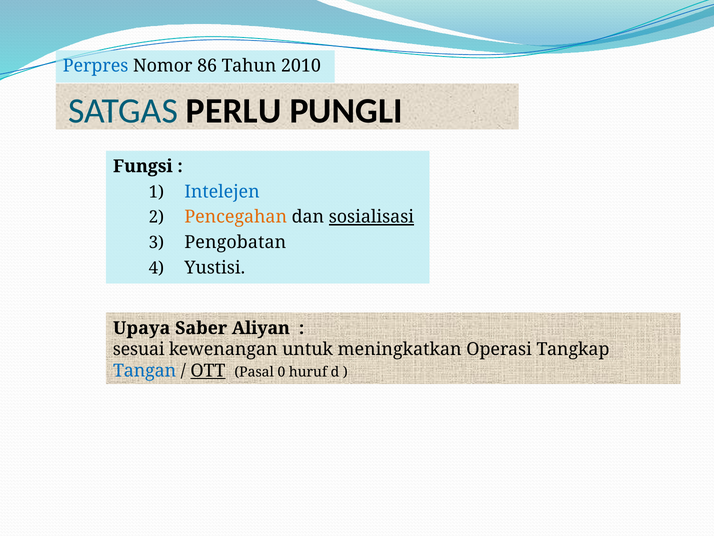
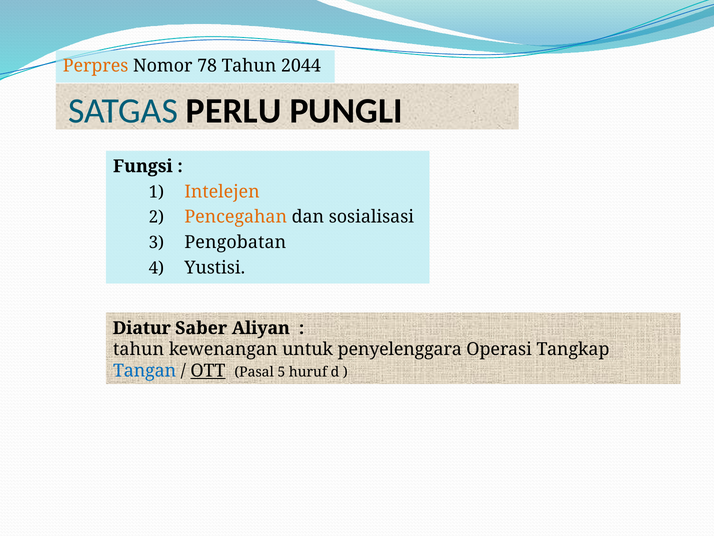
Perpres colour: blue -> orange
86: 86 -> 78
2010: 2010 -> 2044
Intelejen colour: blue -> orange
sosialisasi underline: present -> none
Upaya: Upaya -> Diatur
sesuai at (139, 349): sesuai -> tahun
meningkatkan: meningkatkan -> penyelenggara
0: 0 -> 5
